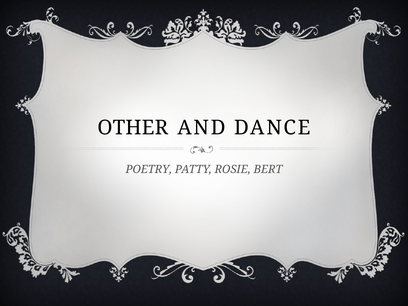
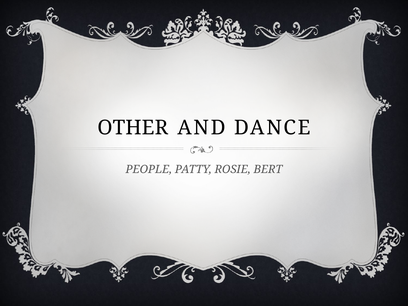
POETRY: POETRY -> PEOPLE
